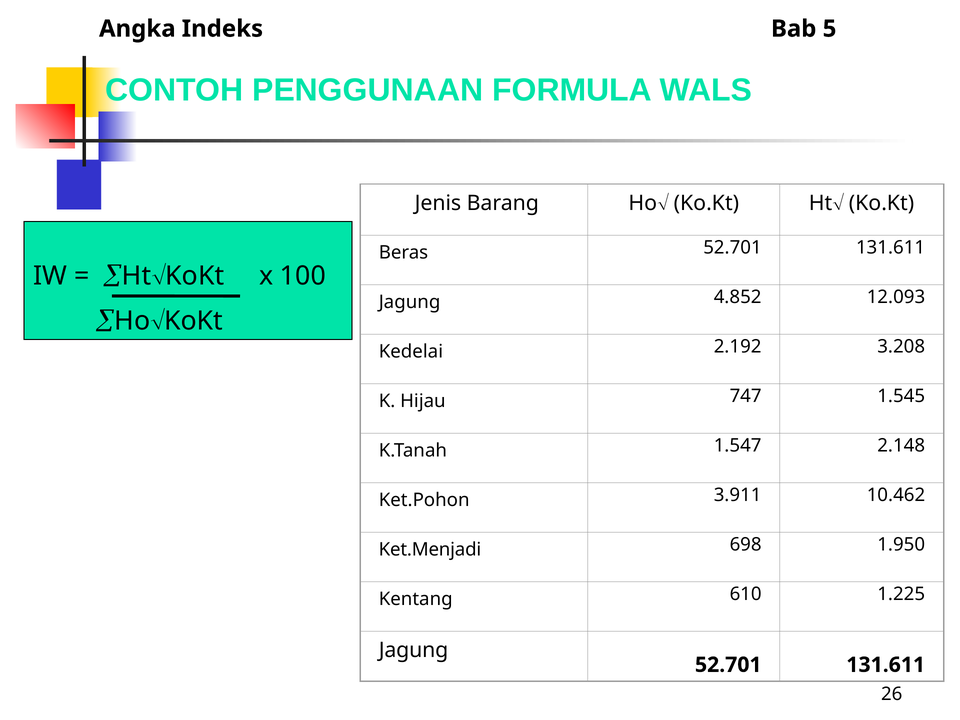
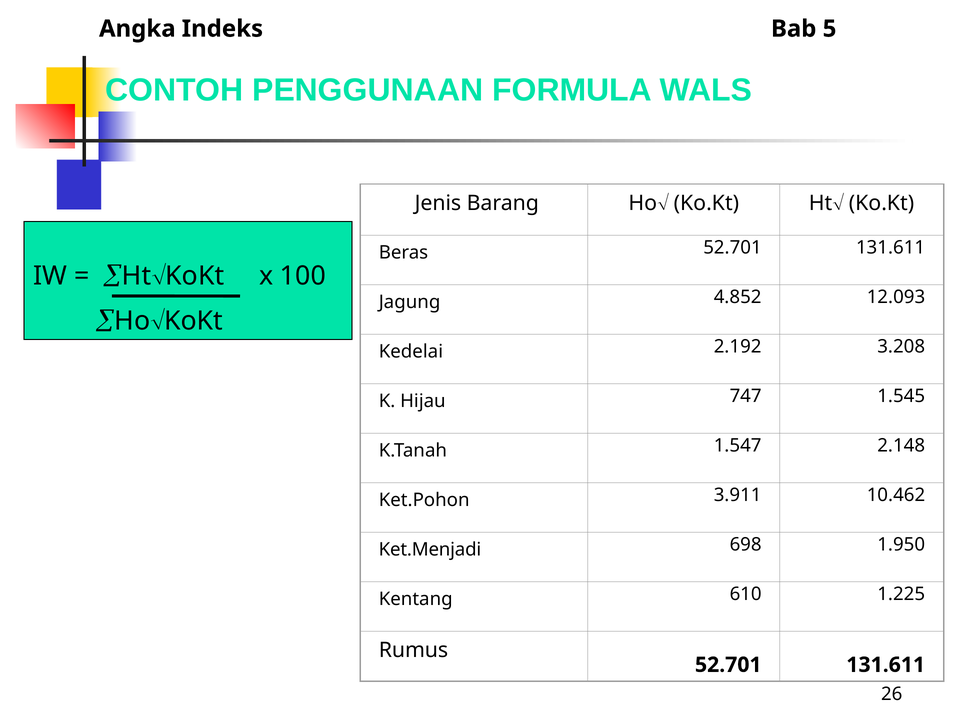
Jagung at (414, 650): Jagung -> Rumus
